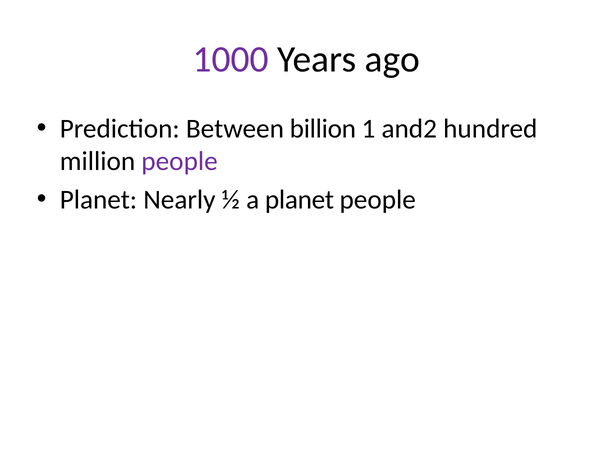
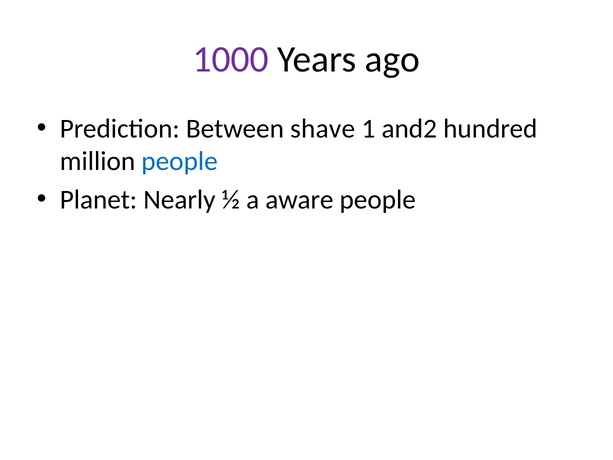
billion: billion -> shave
people at (180, 161) colour: purple -> blue
a planet: planet -> aware
